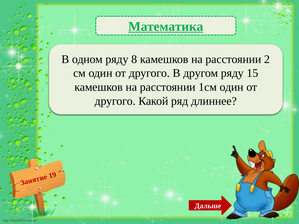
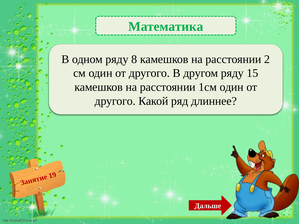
Математика underline: present -> none
